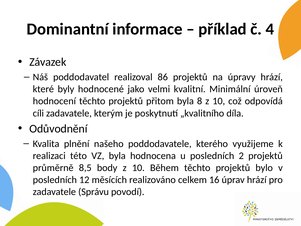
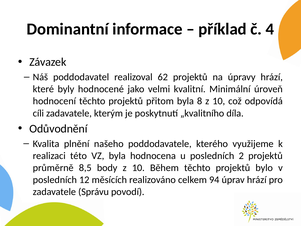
86: 86 -> 62
16: 16 -> 94
